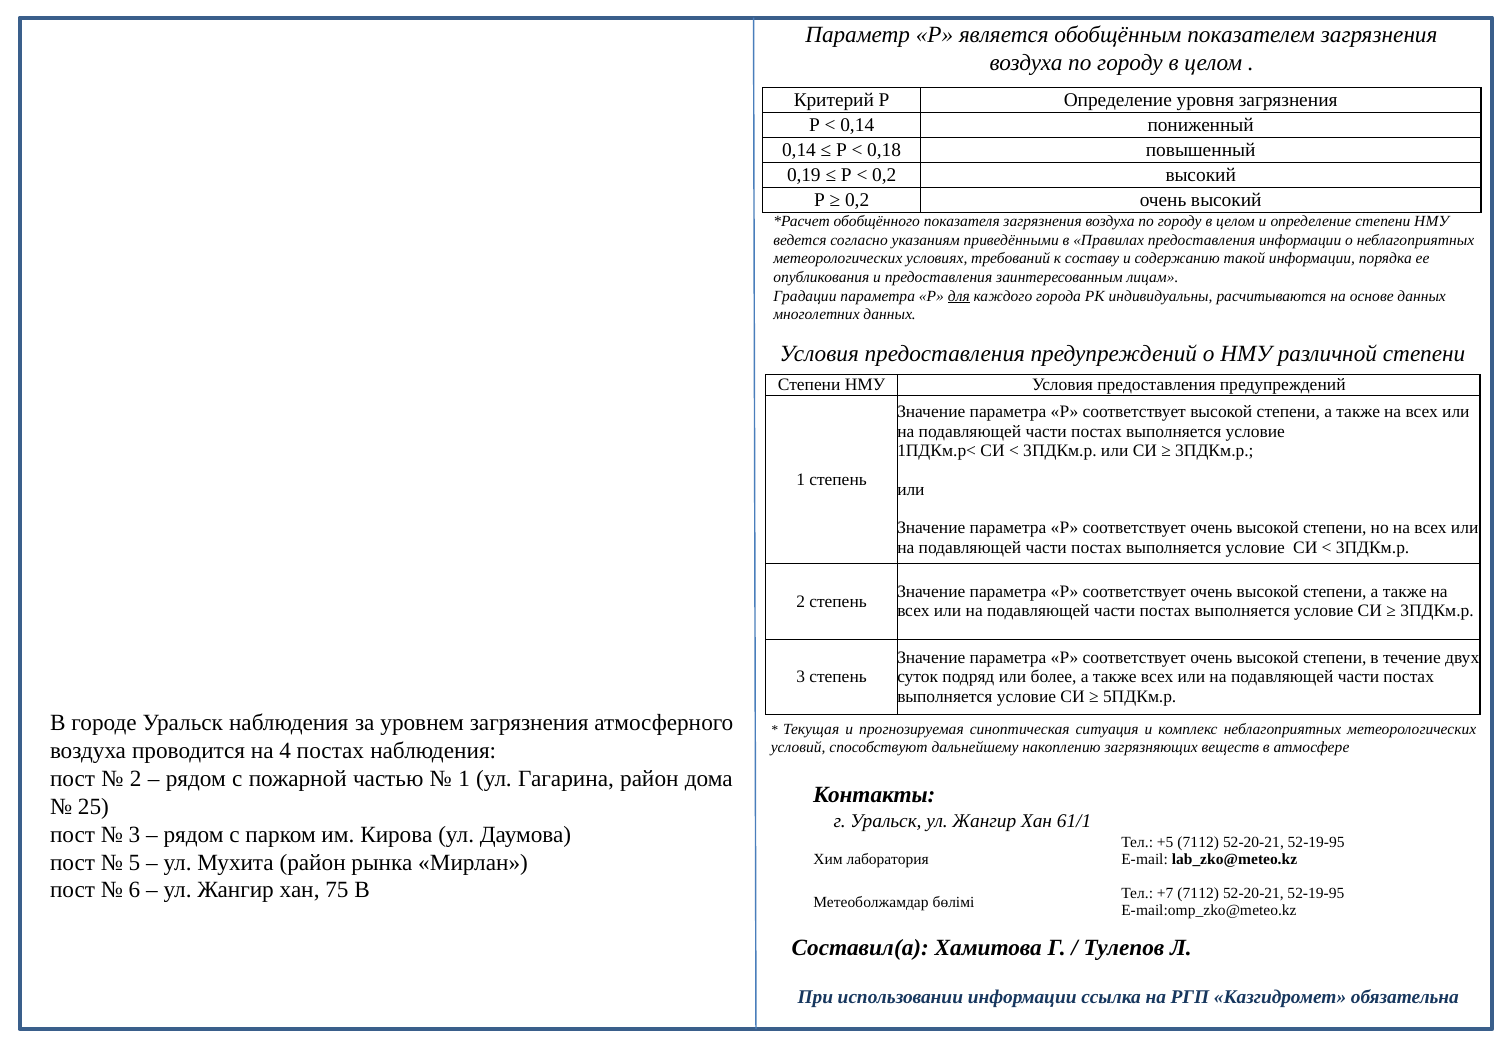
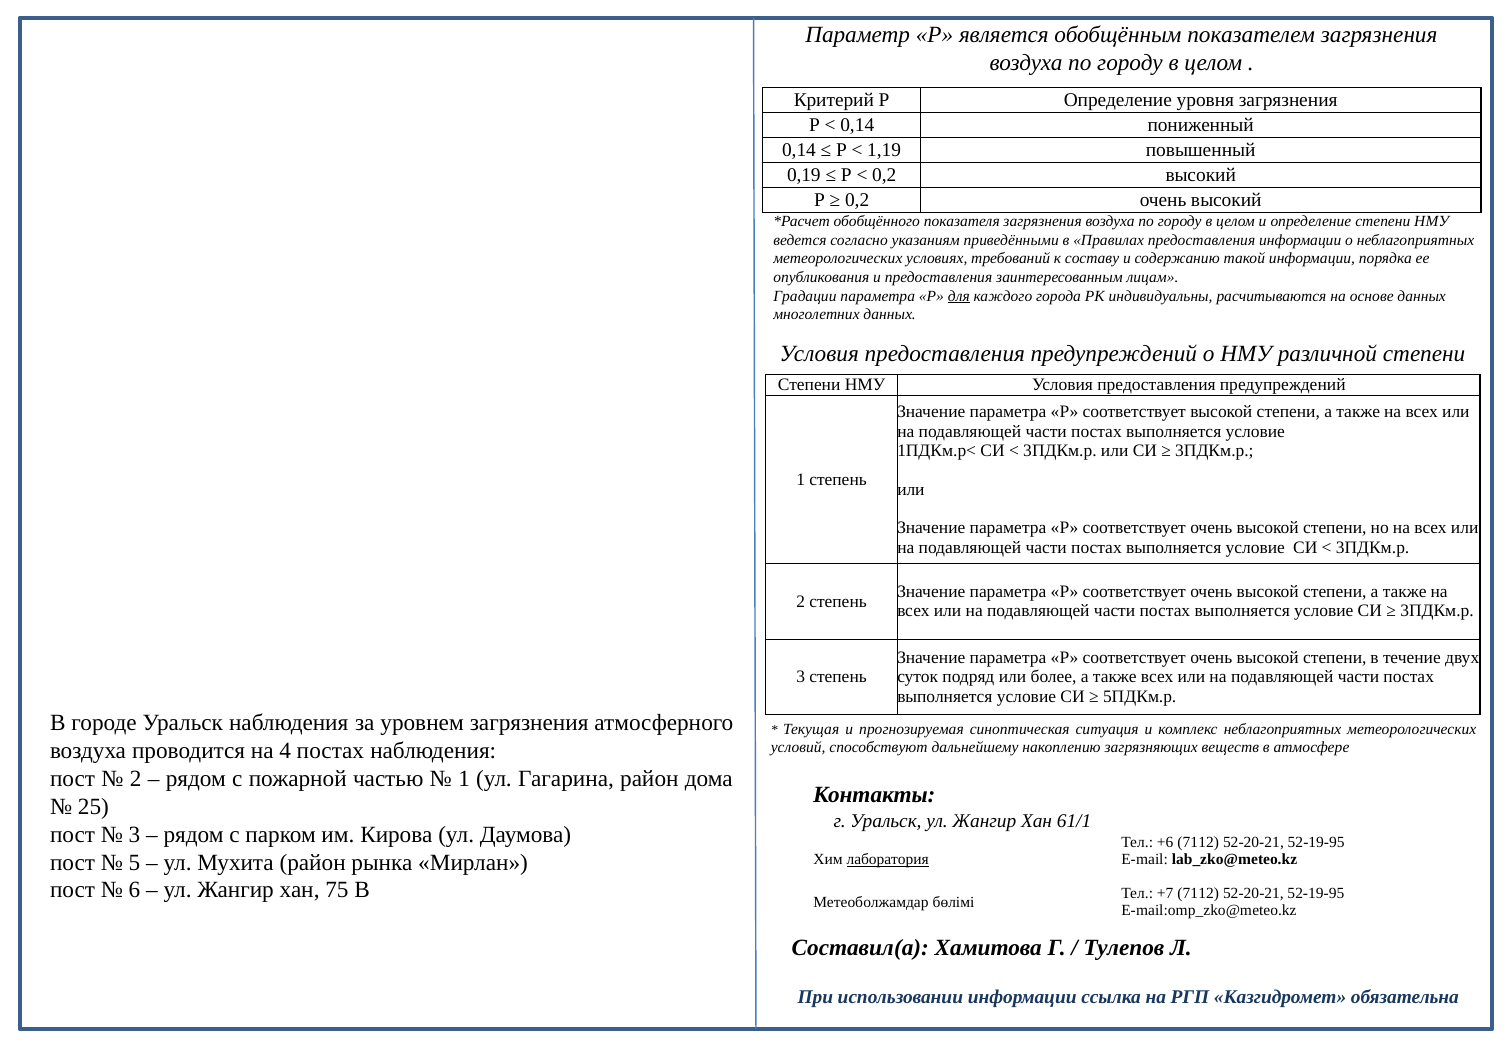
0,18: 0,18 -> 1,19
+5: +5 -> +6
лаборатория underline: none -> present
